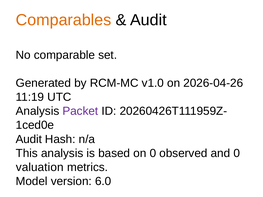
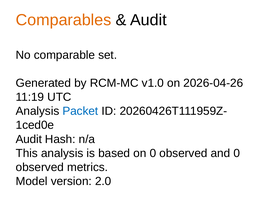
Packet colour: purple -> blue
valuation at (40, 167): valuation -> observed
6.0: 6.0 -> 2.0
